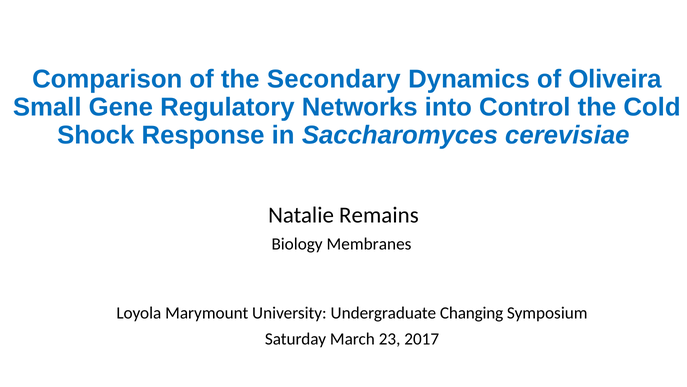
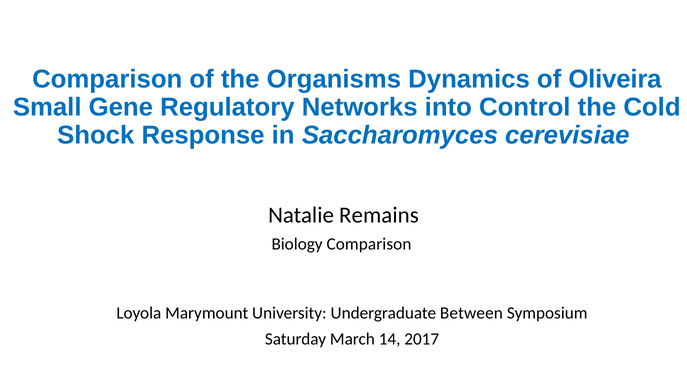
Secondary: Secondary -> Organisms
Biology Membranes: Membranes -> Comparison
Changing: Changing -> Between
23: 23 -> 14
